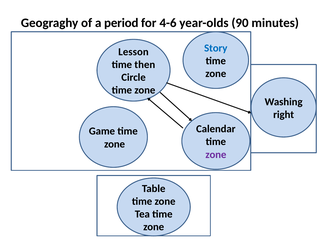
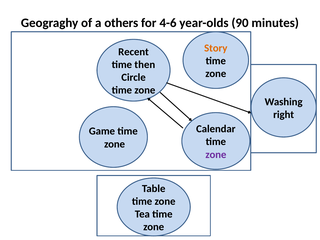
period: period -> others
Story colour: blue -> orange
Lesson: Lesson -> Recent
